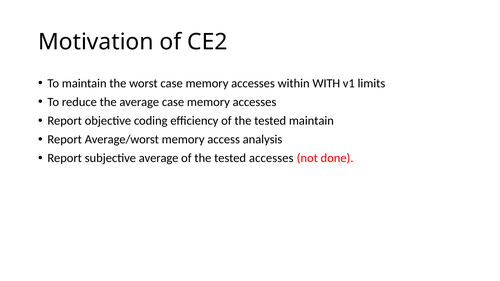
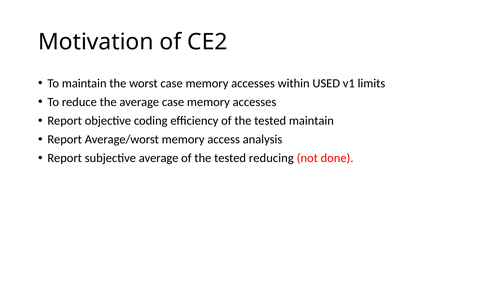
WITH: WITH -> USED
tested accesses: accesses -> reducing
